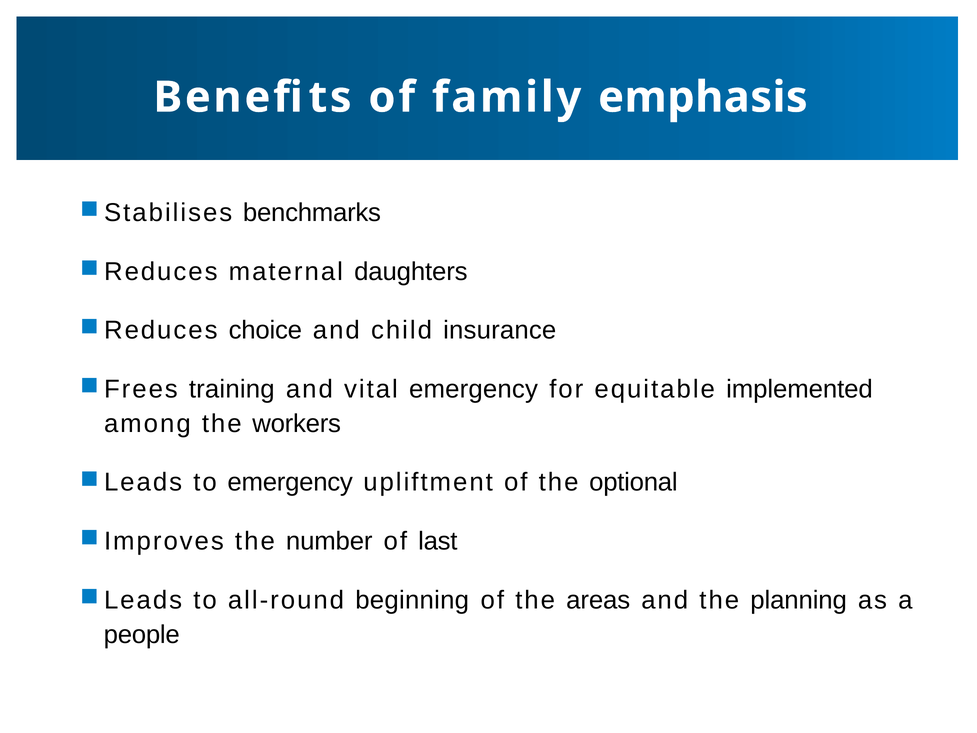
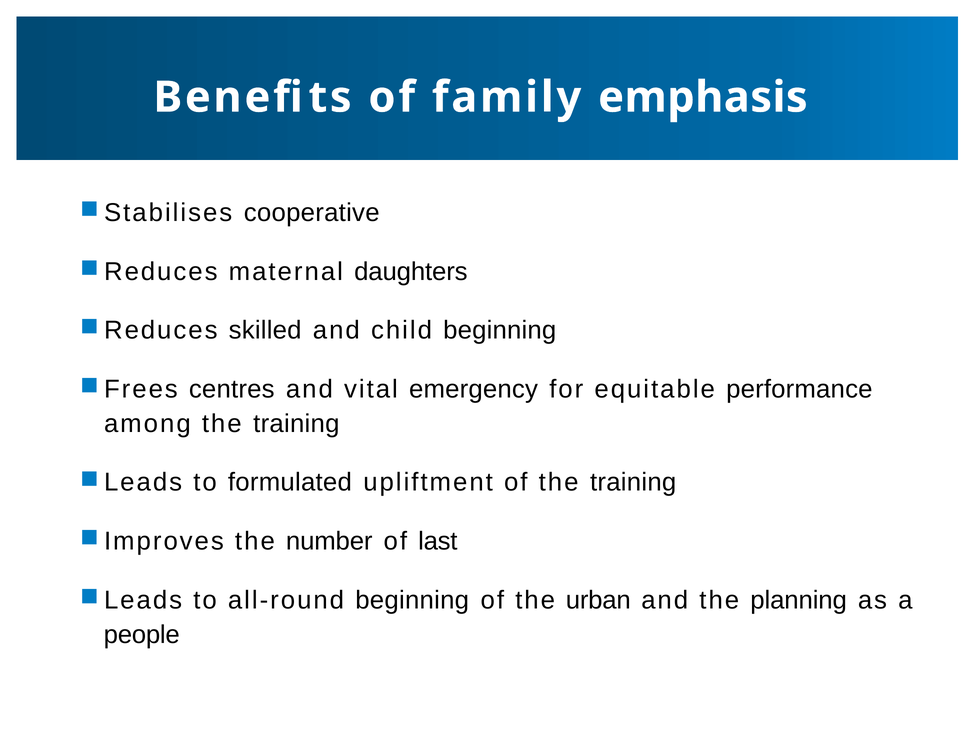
benchmarks: benchmarks -> cooperative
choice: choice -> skilled
child insurance: insurance -> beginning
training: training -> centres
implemented: implemented -> performance
among the workers: workers -> training
to emergency: emergency -> formulated
of the optional: optional -> training
areas: areas -> urban
